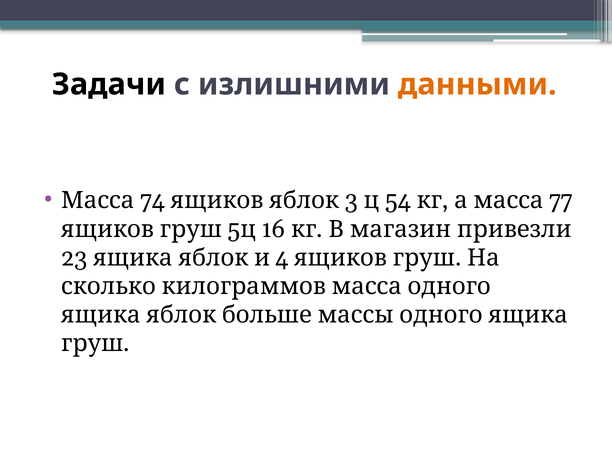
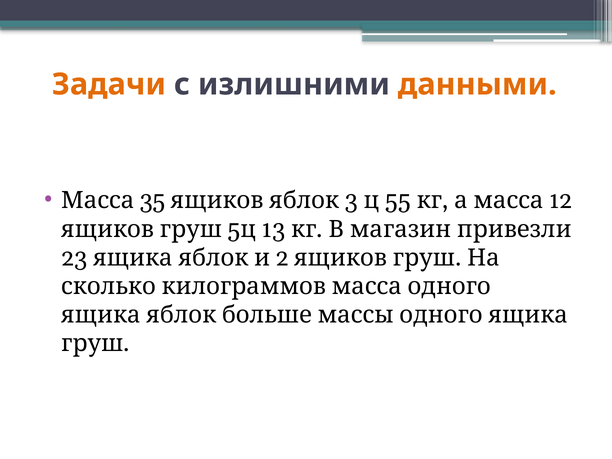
Задачи colour: black -> orange
74: 74 -> 35
54: 54 -> 55
77: 77 -> 12
16: 16 -> 13
4: 4 -> 2
